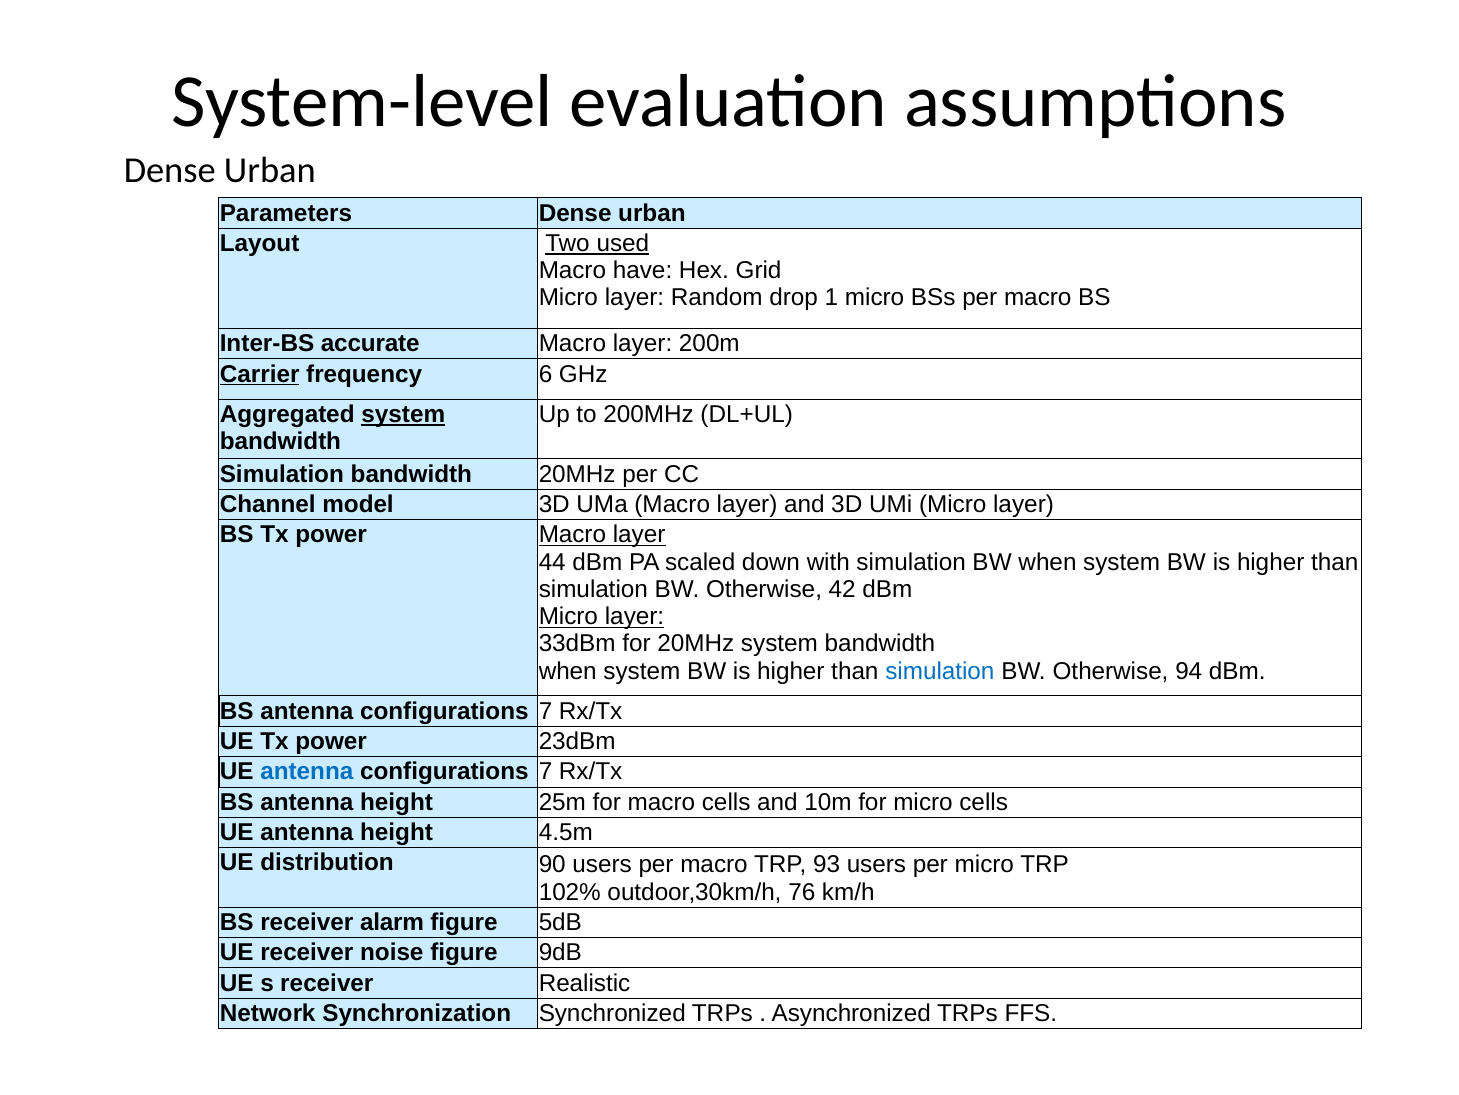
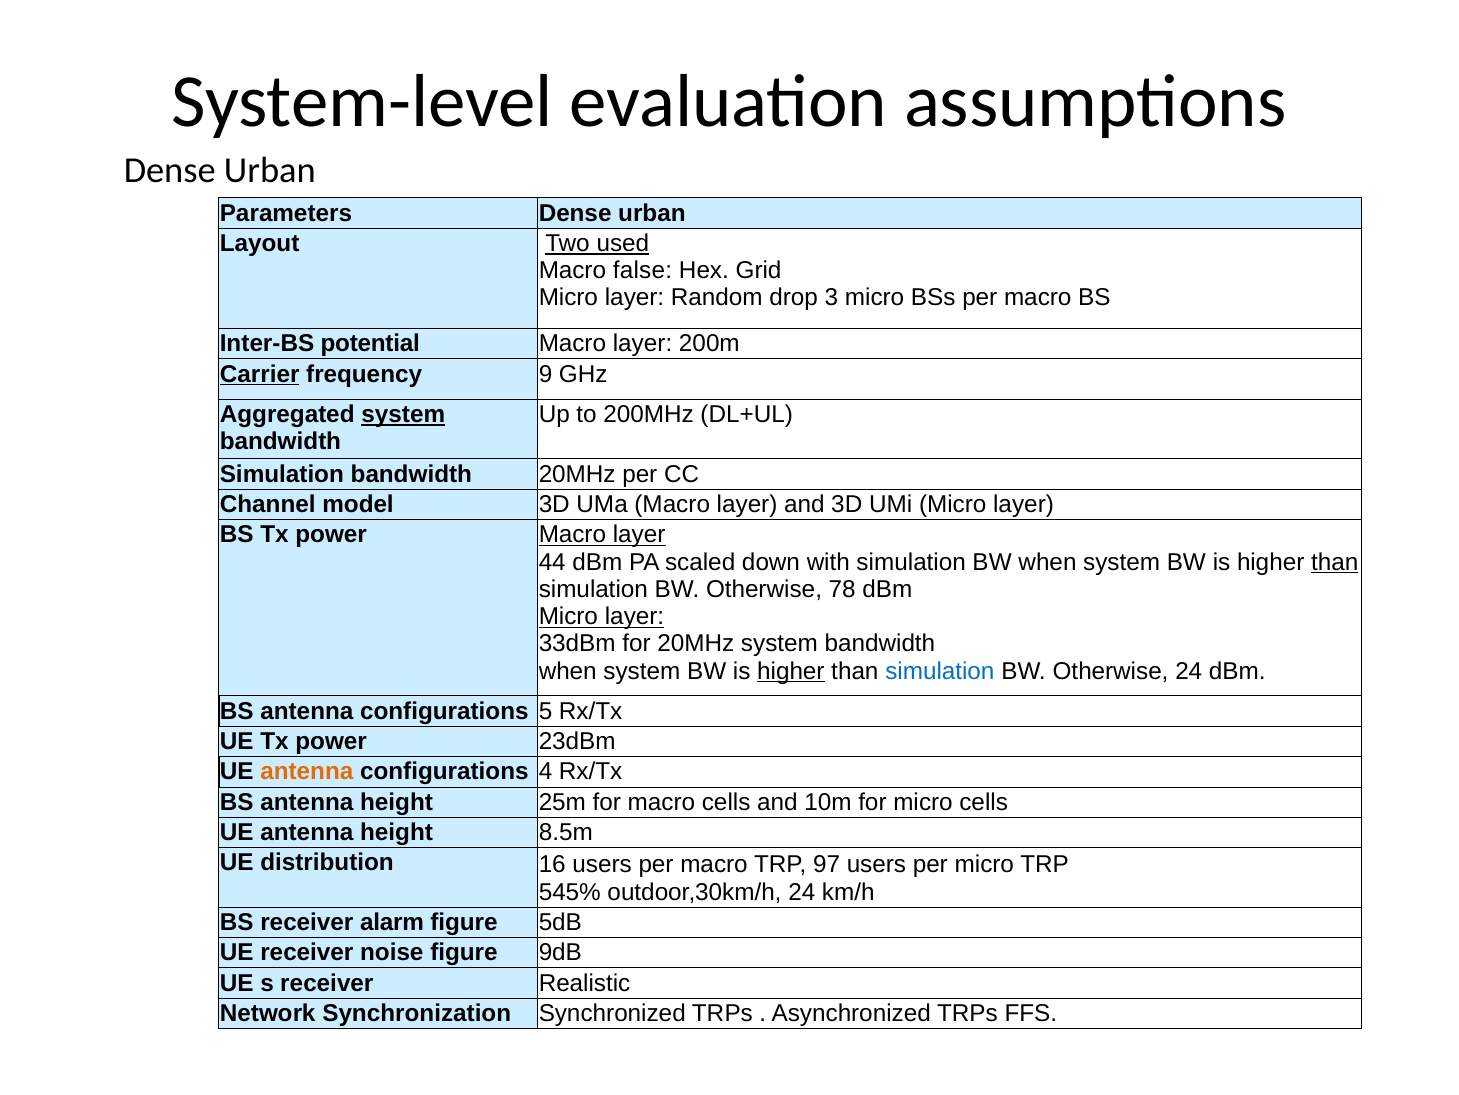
have: have -> false
1: 1 -> 3
accurate: accurate -> potential
6: 6 -> 9
than at (1335, 562) underline: none -> present
42: 42 -> 78
higher at (791, 671) underline: none -> present
Otherwise 94: 94 -> 24
BS antenna configurations 7: 7 -> 5
antenna at (307, 771) colour: blue -> orange
7 at (546, 771): 7 -> 4
4.5m: 4.5m -> 8.5m
90: 90 -> 16
93: 93 -> 97
102%: 102% -> 545%
outdoor,30km/h 76: 76 -> 24
